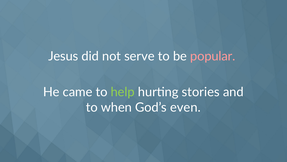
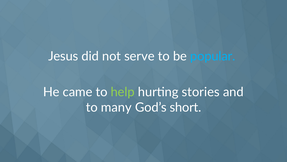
popular colour: pink -> light blue
when: when -> many
even: even -> short
